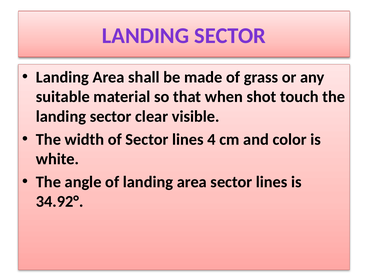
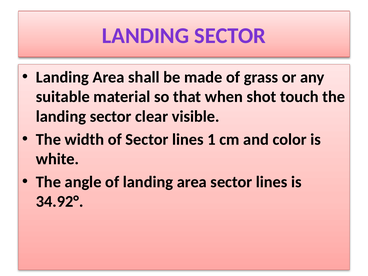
4: 4 -> 1
